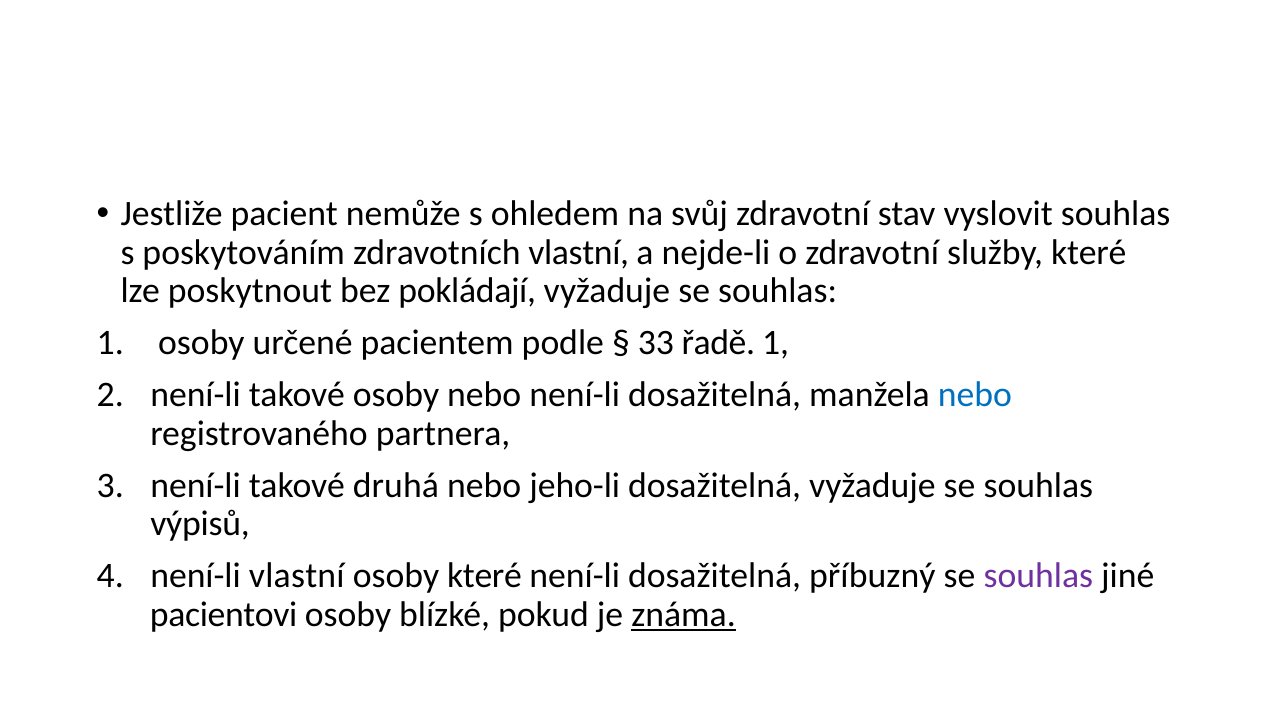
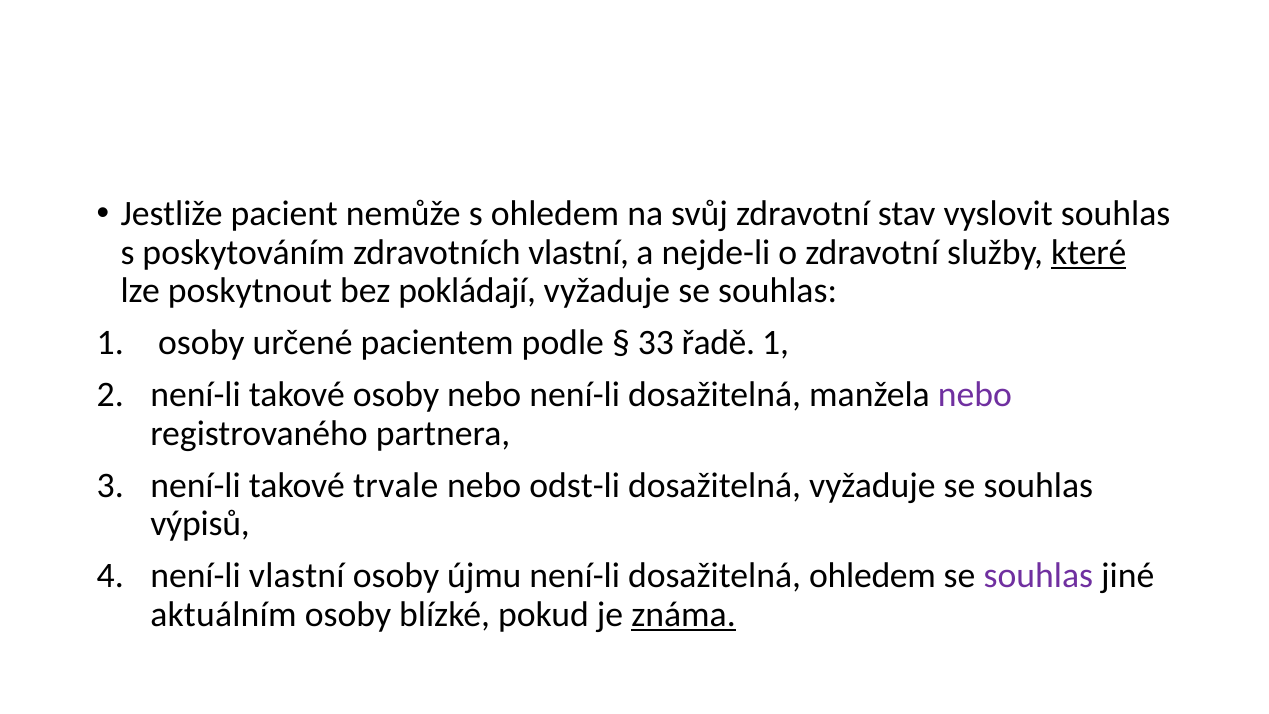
které at (1089, 252) underline: none -> present
nebo at (975, 395) colour: blue -> purple
druhá: druhá -> trvale
jeho-li: jeho-li -> odst-li
osoby které: které -> újmu
dosažitelná příbuzný: příbuzný -> ohledem
pacientovi: pacientovi -> aktuálním
